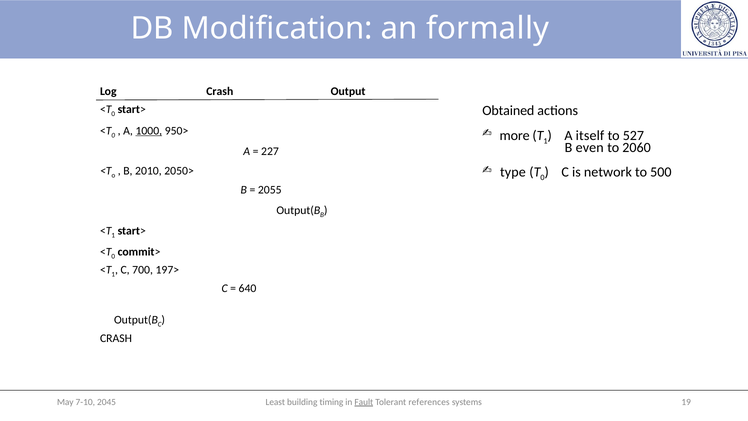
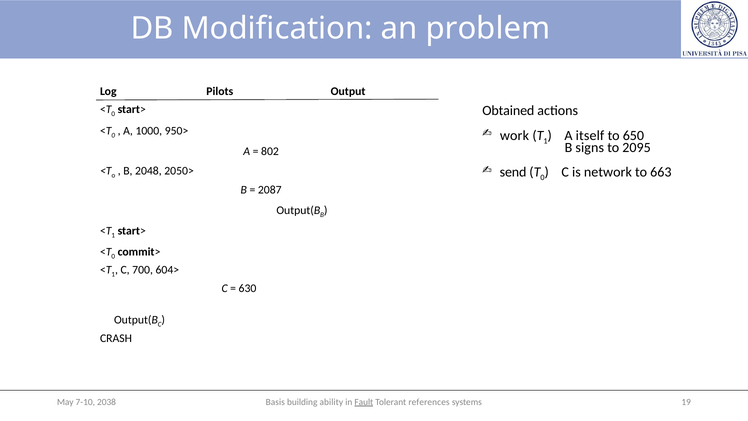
formally: formally -> problem
Log Crash: Crash -> Pilots
1000 underline: present -> none
more: more -> work
527: 527 -> 650
even: even -> signs
2060: 2060 -> 2095
227: 227 -> 802
type: type -> send
500: 500 -> 663
2010: 2010 -> 2048
2055: 2055 -> 2087
197>: 197> -> 604>
640: 640 -> 630
Least: Least -> Basis
timing: timing -> ability
2045: 2045 -> 2038
